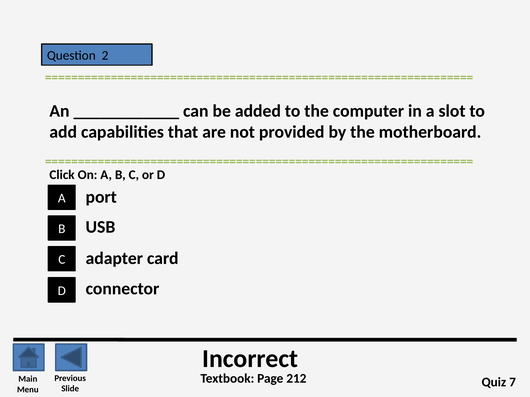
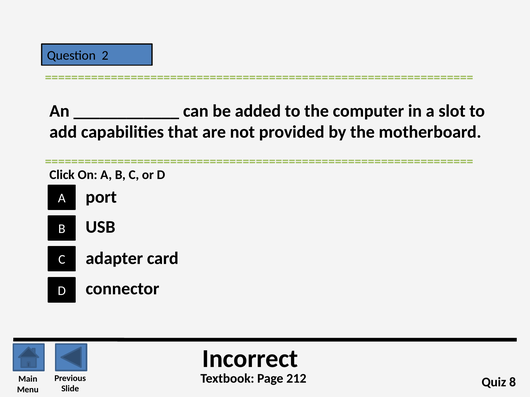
7: 7 -> 8
